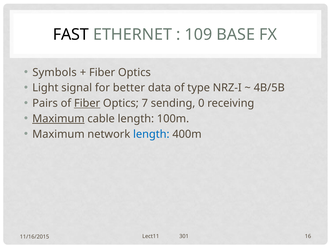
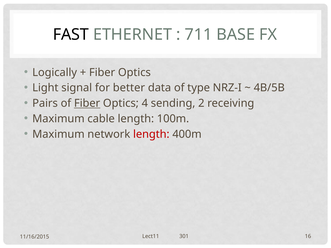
109: 109 -> 711
Symbols: Symbols -> Logically
7: 7 -> 4
0: 0 -> 2
Maximum at (58, 119) underline: present -> none
length at (151, 134) colour: blue -> red
